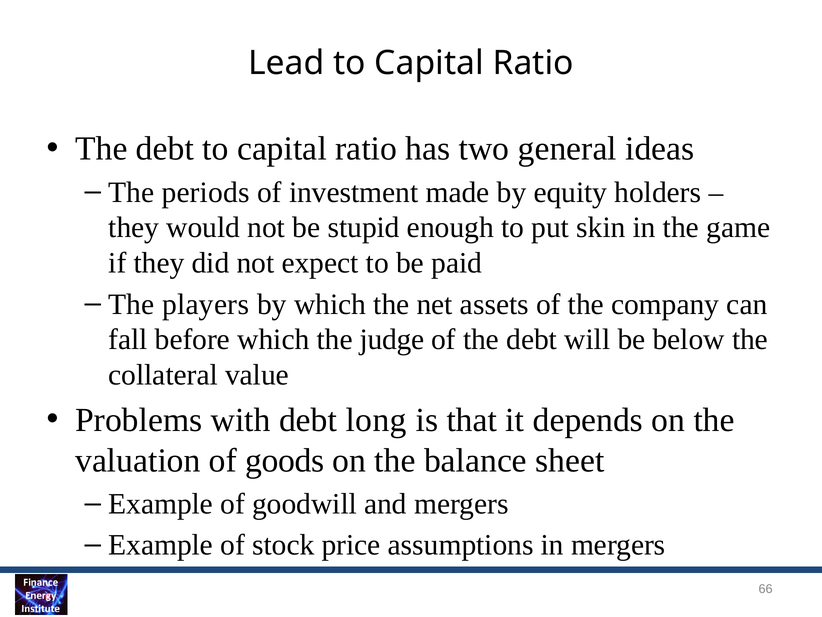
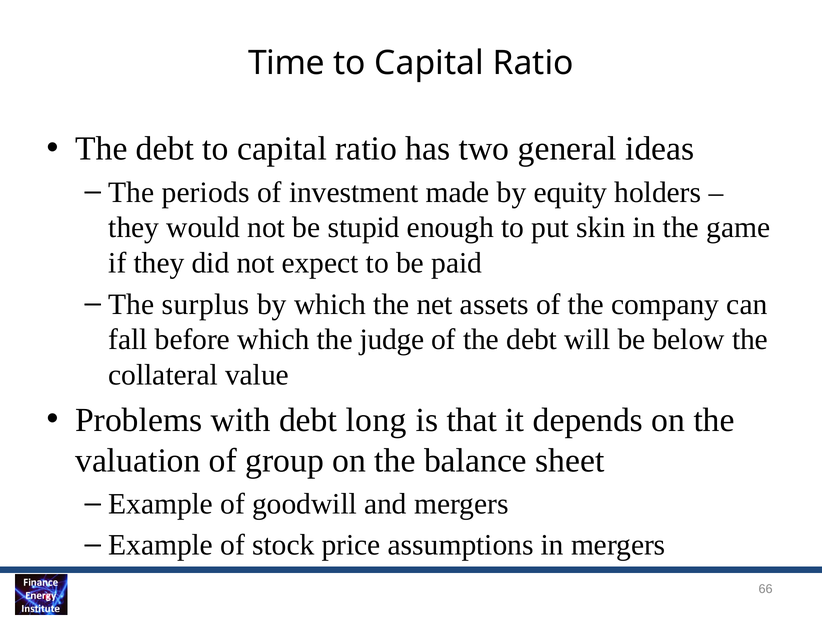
Lead: Lead -> Time
players: players -> surplus
goods: goods -> group
